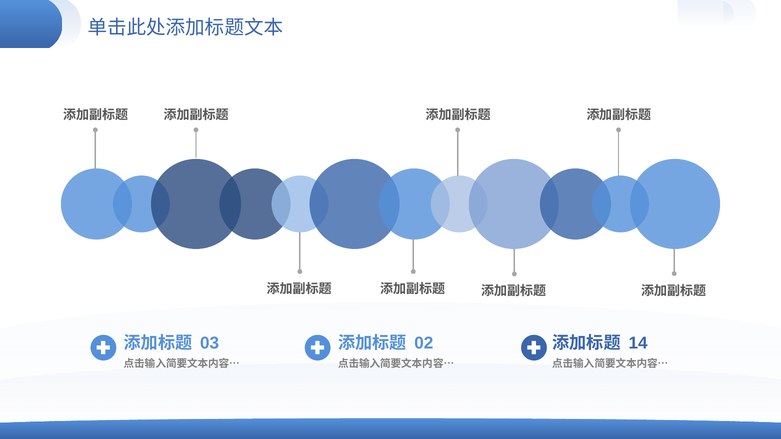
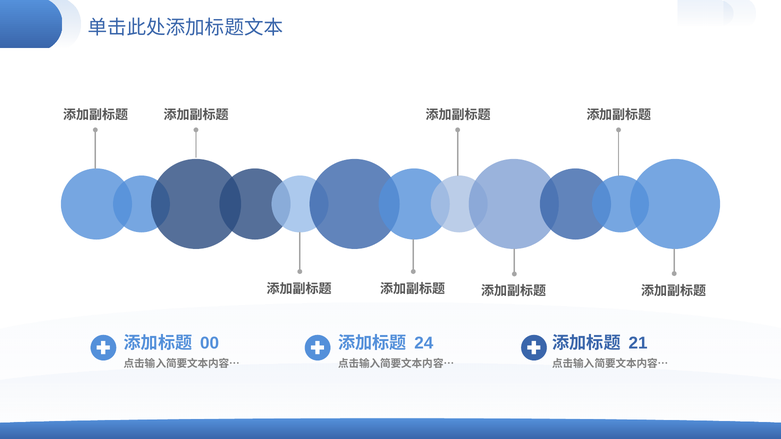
03: 03 -> 00
02: 02 -> 24
14: 14 -> 21
